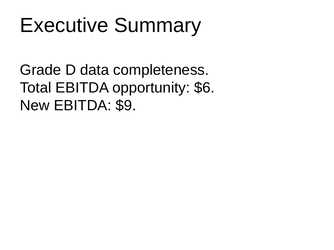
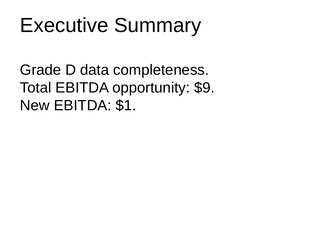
$6: $6 -> $9
$9: $9 -> $1
